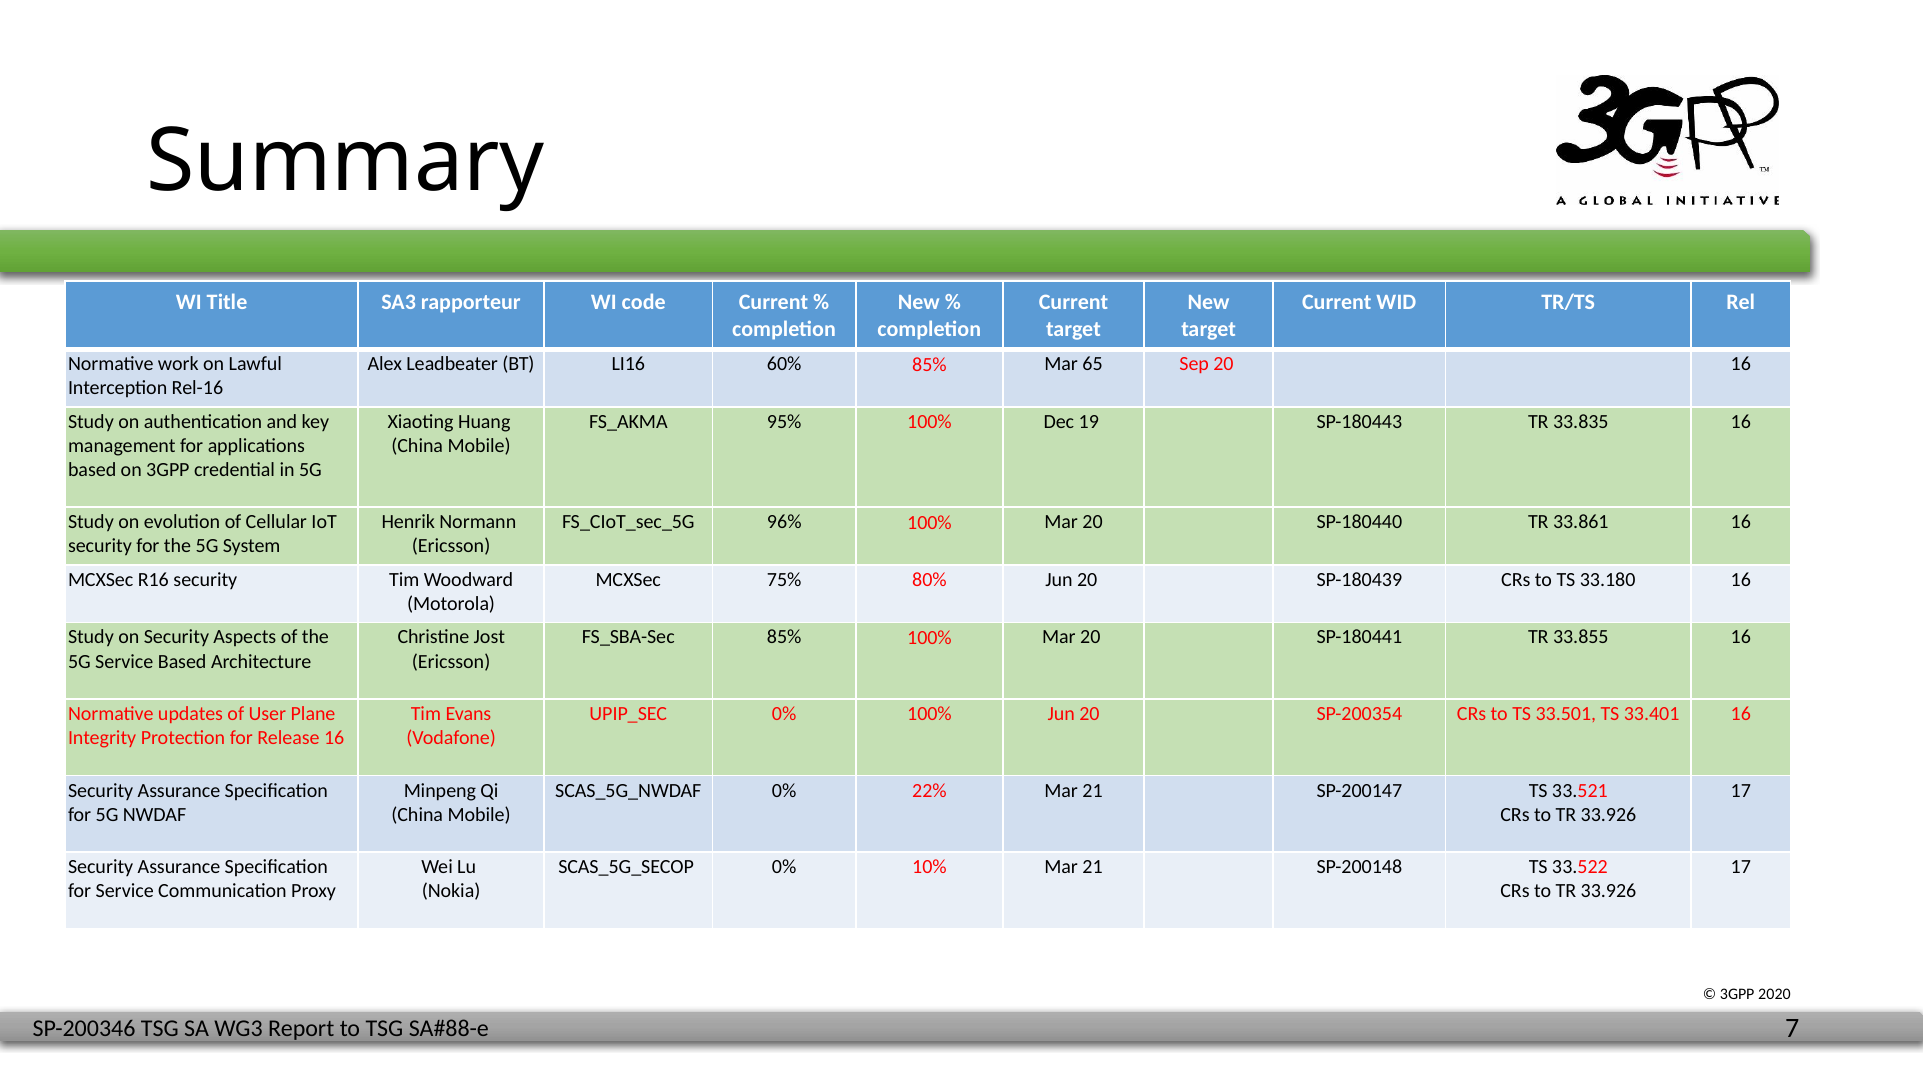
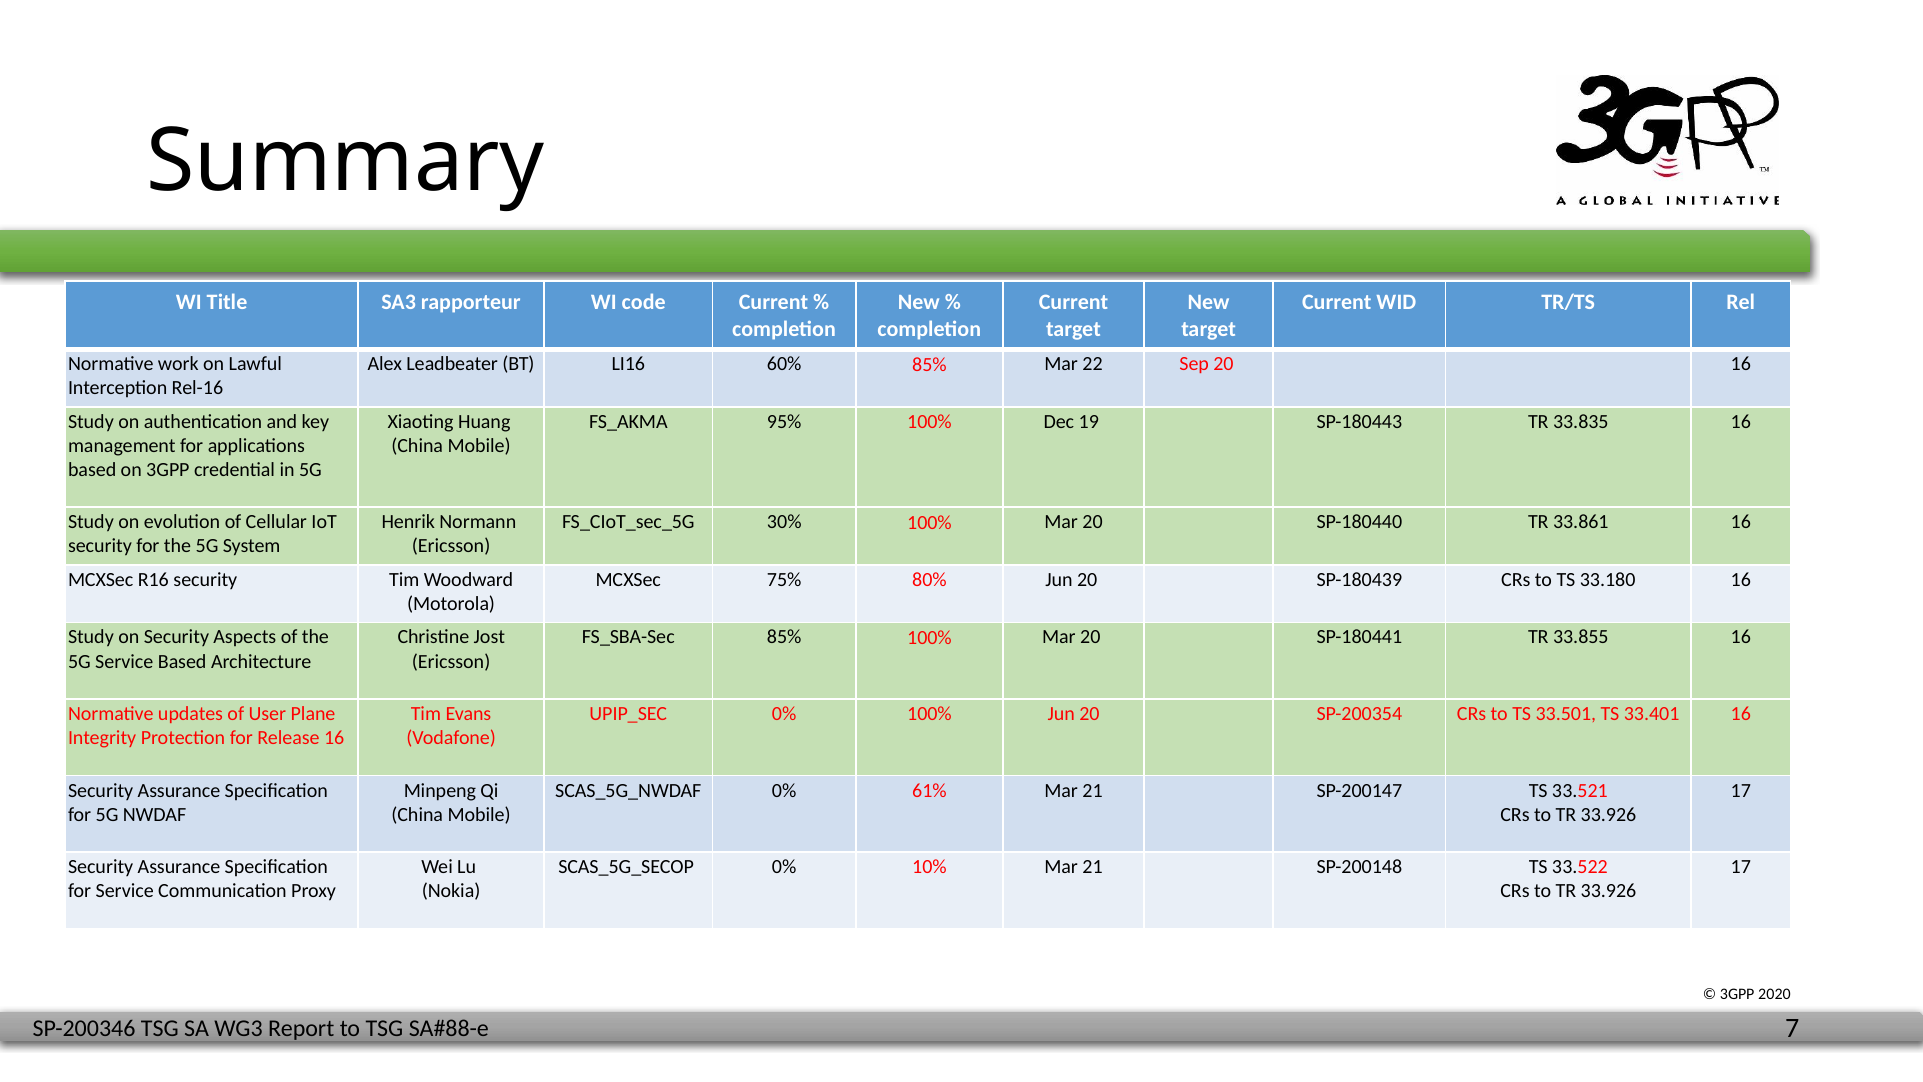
65: 65 -> 22
96%: 96% -> 30%
22%: 22% -> 61%
